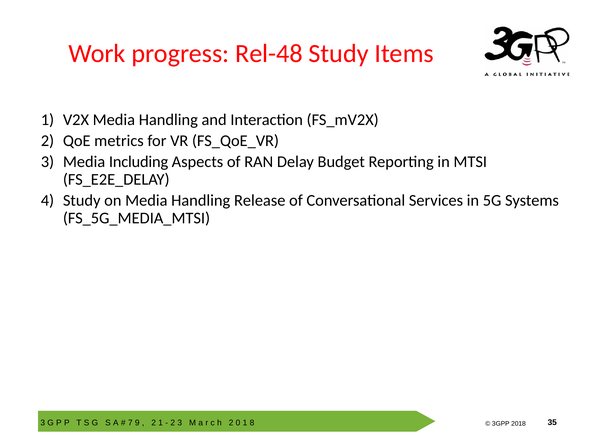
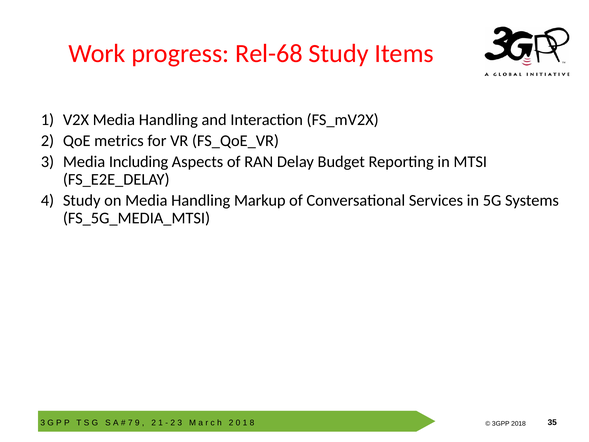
Rel-48: Rel-48 -> Rel-68
Release: Release -> Markup
